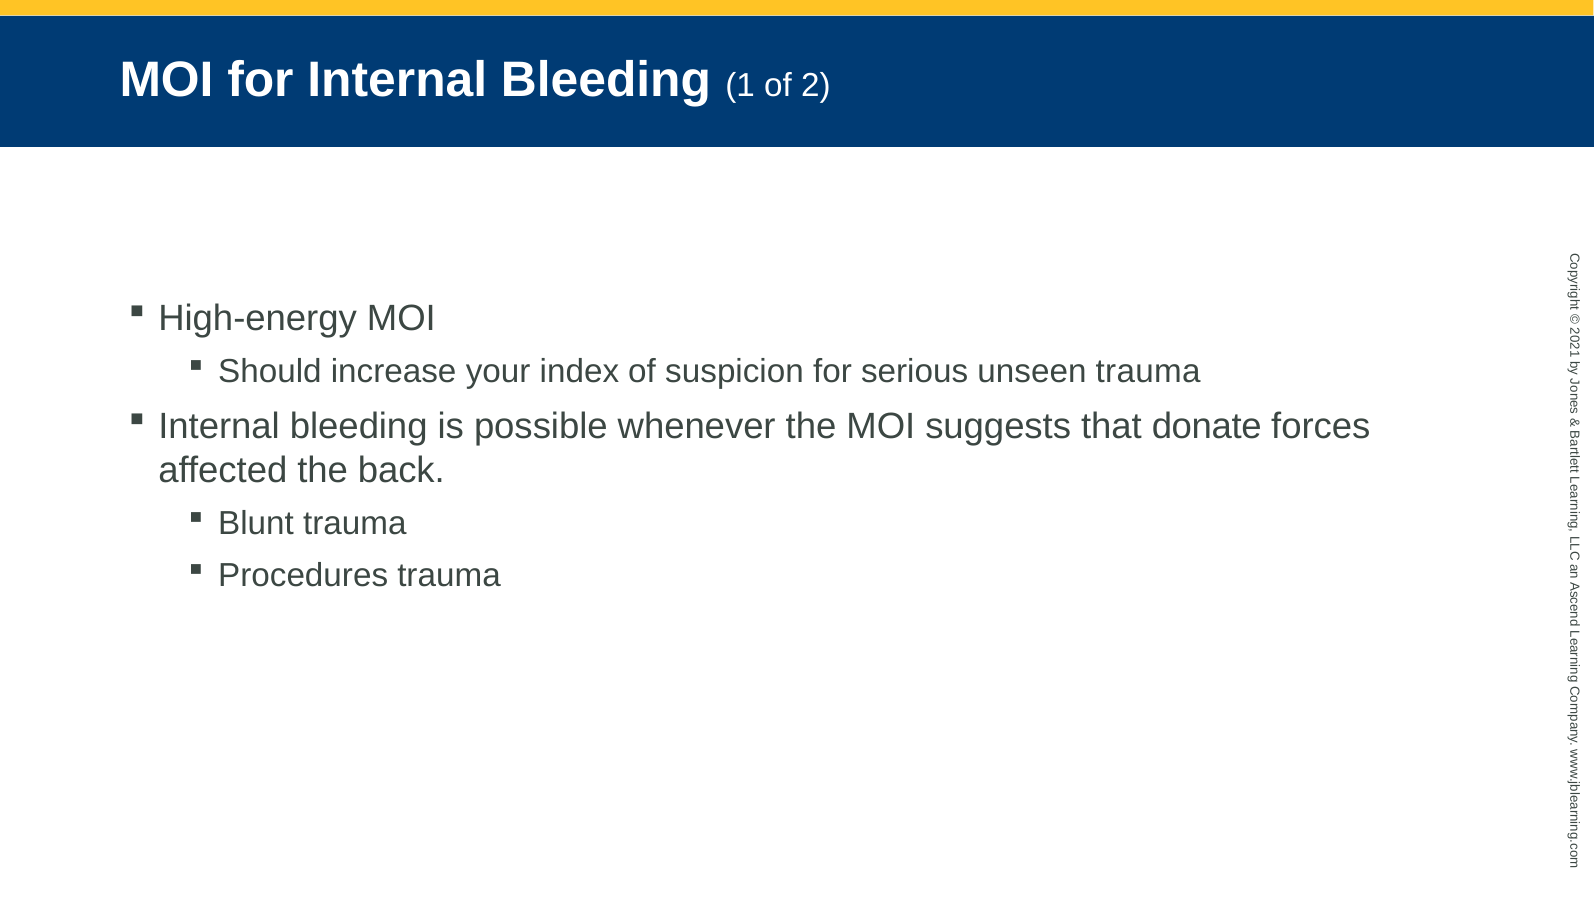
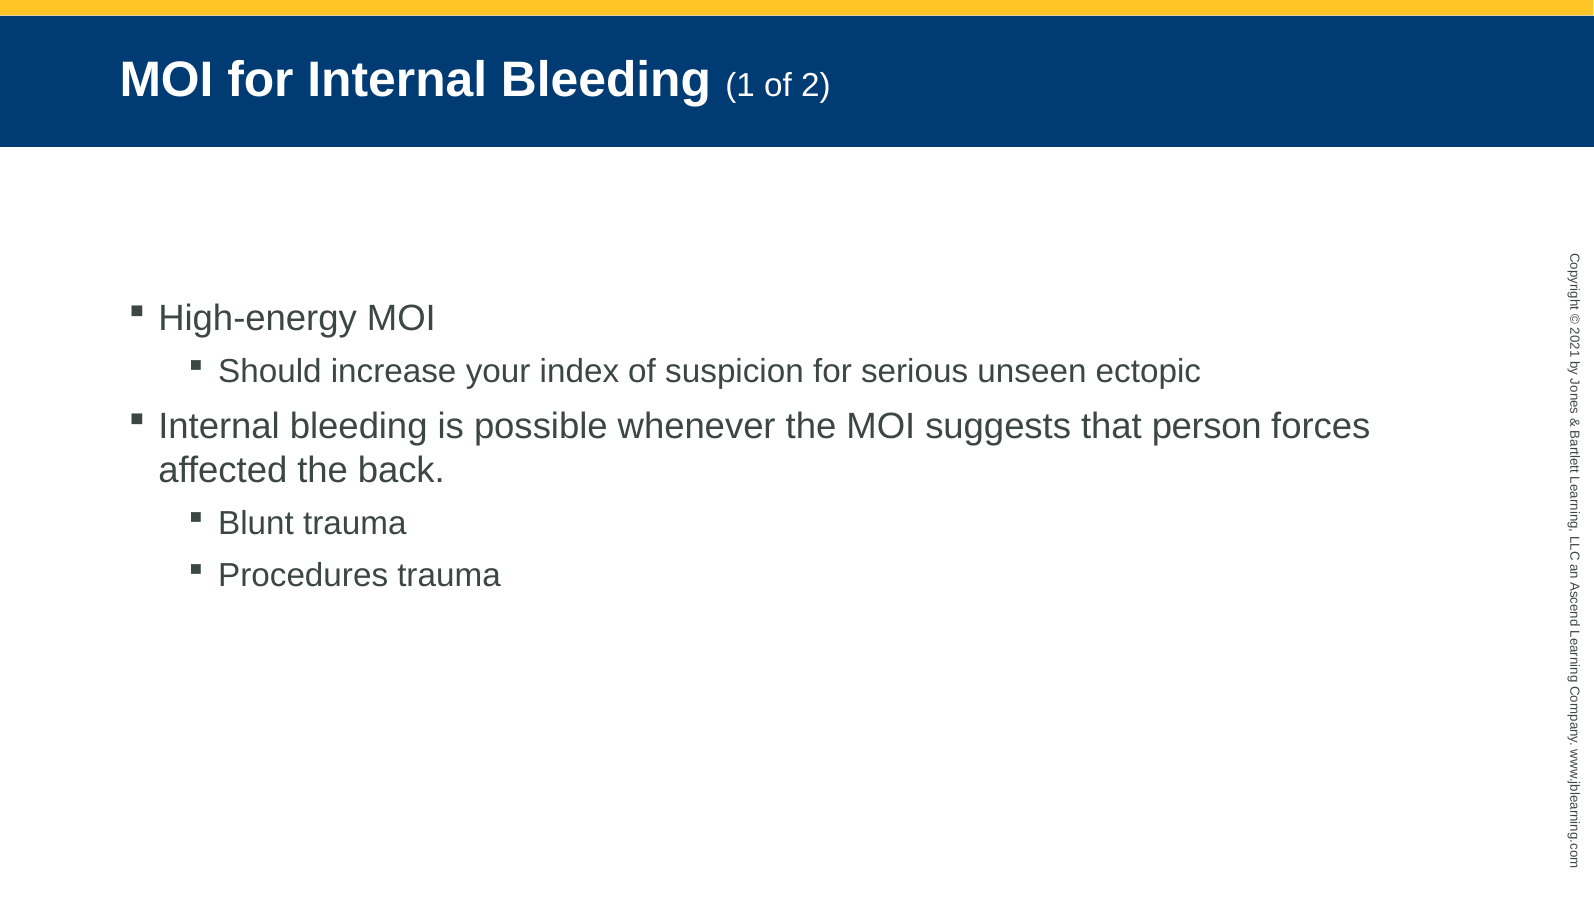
unseen trauma: trauma -> ectopic
donate: donate -> person
